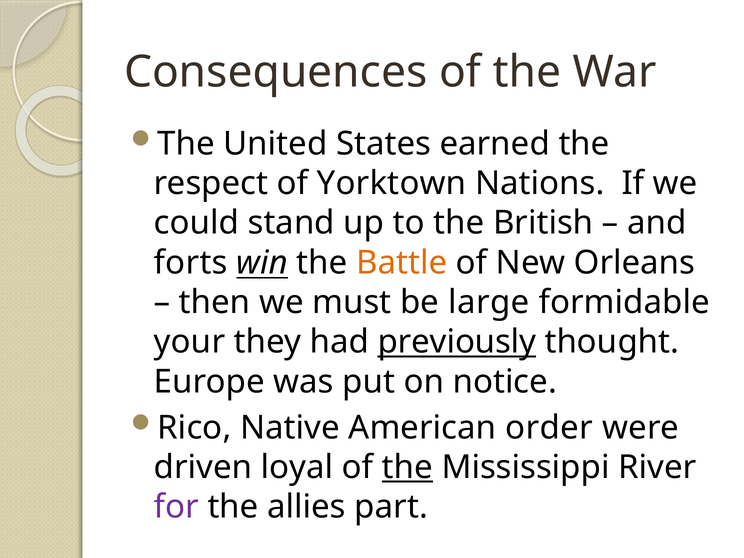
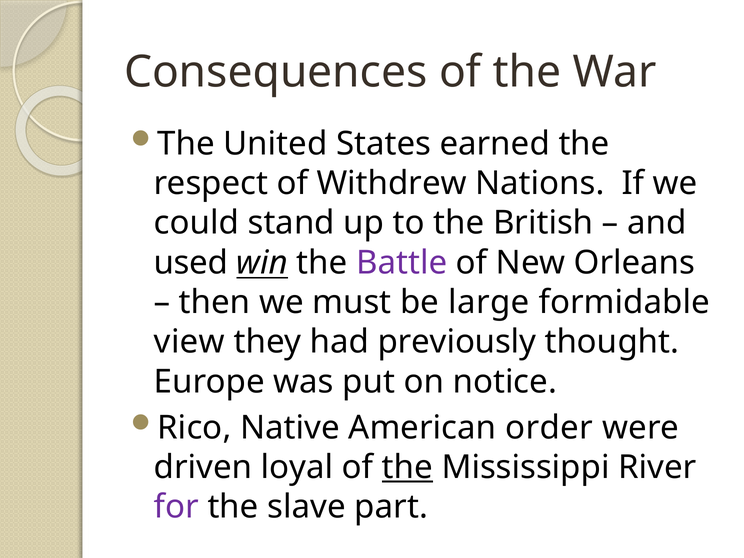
Yorktown: Yorktown -> Withdrew
forts: forts -> used
Battle colour: orange -> purple
your: your -> view
previously underline: present -> none
allies: allies -> slave
